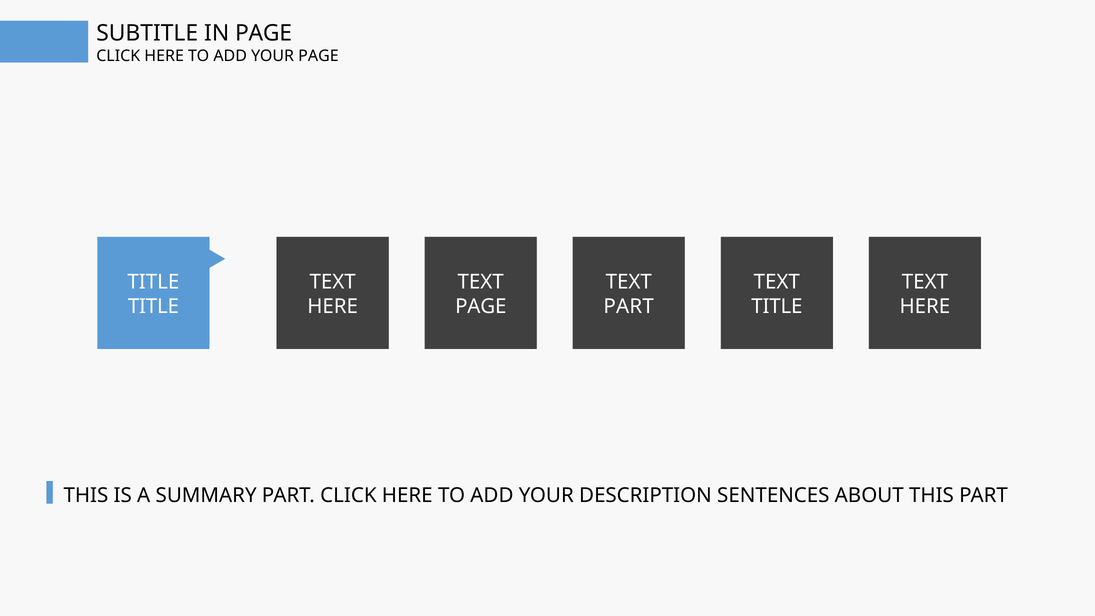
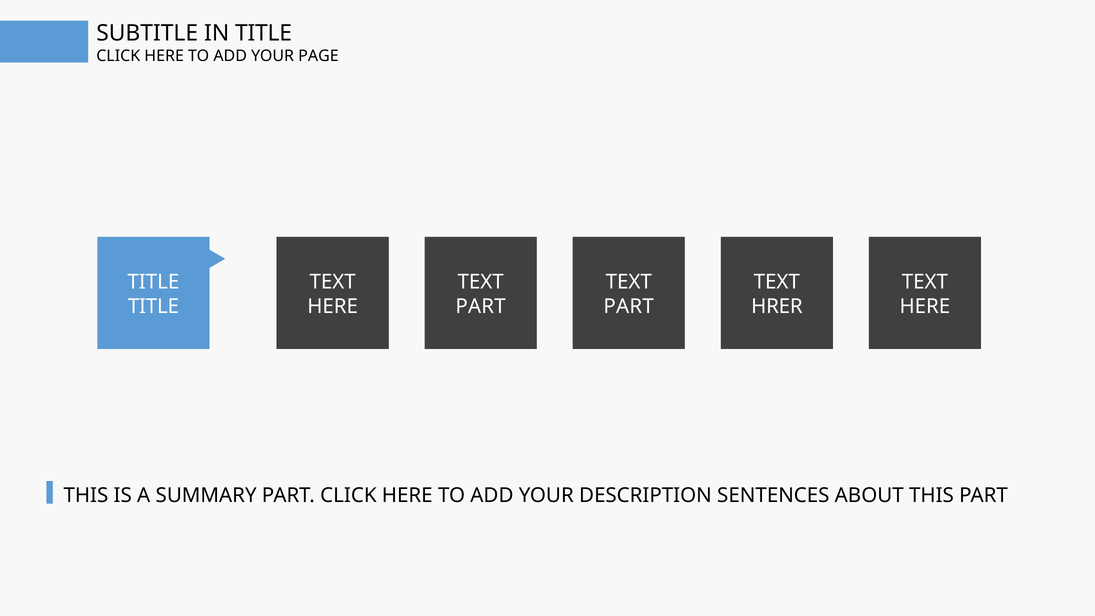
IN PAGE: PAGE -> TITLE
PAGE at (481, 307): PAGE -> PART
TITLE at (777, 307): TITLE -> HRER
